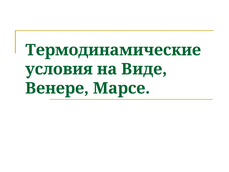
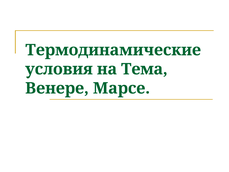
Виде: Виде -> Тема
